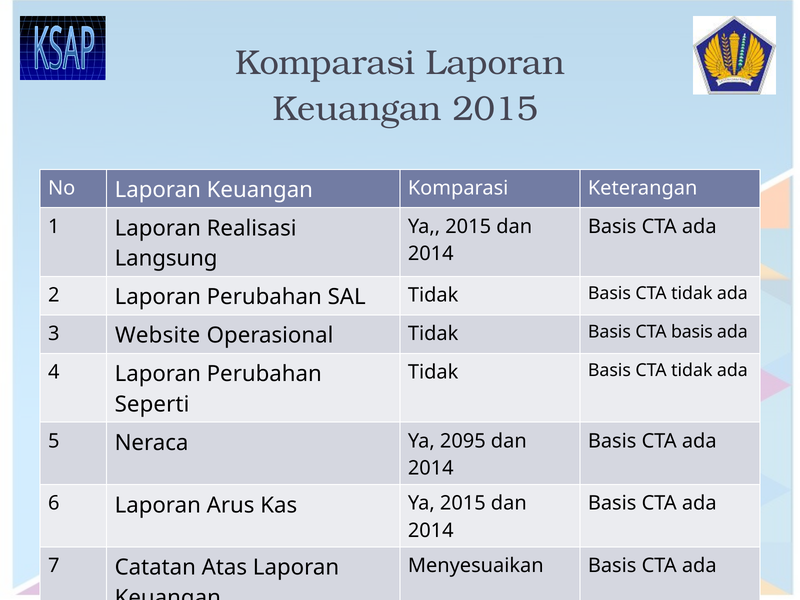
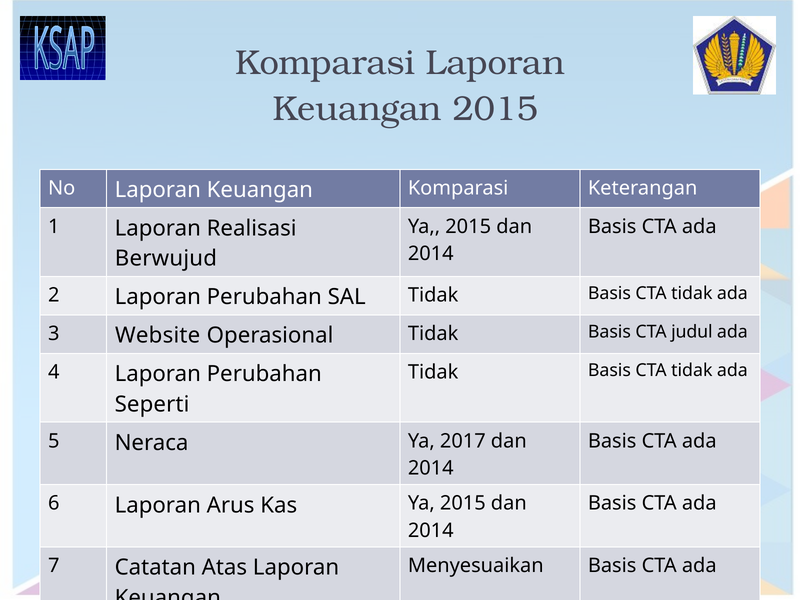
Langsung: Langsung -> Berwujud
CTA basis: basis -> judul
2095: 2095 -> 2017
